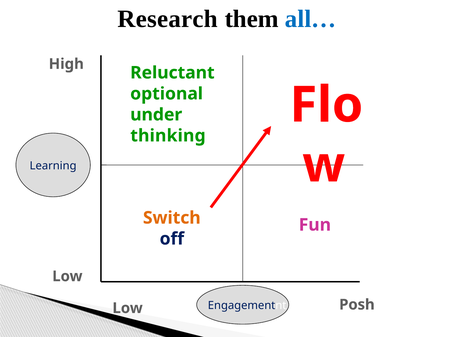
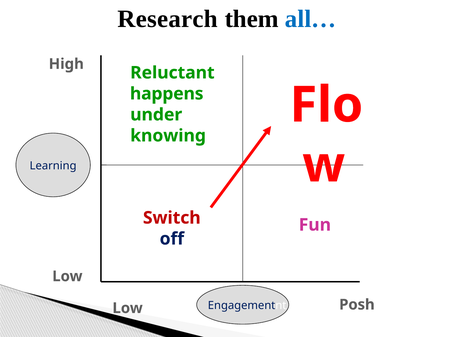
optional: optional -> happens
thinking: thinking -> knowing
Switch colour: orange -> red
